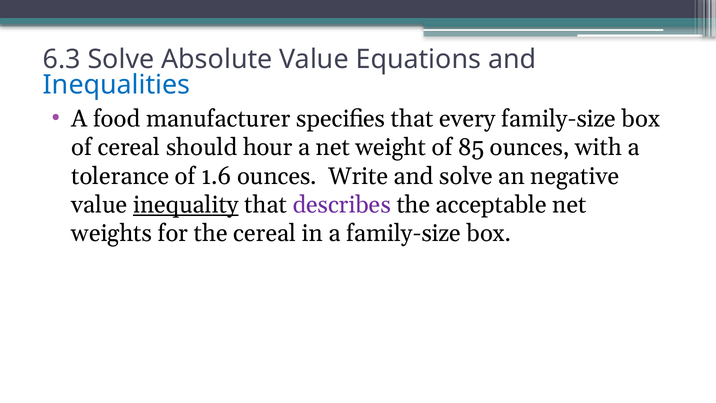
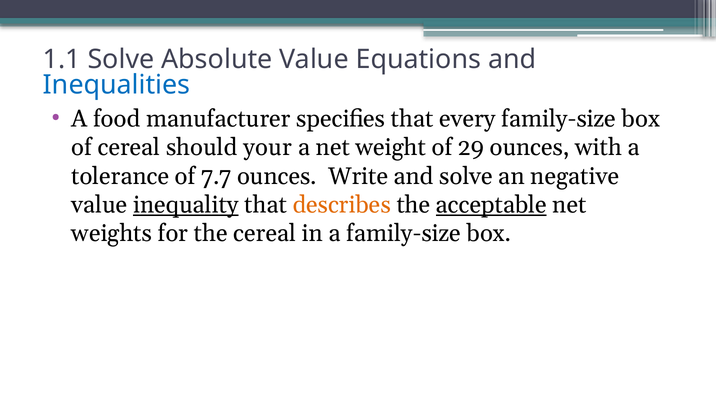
6.3: 6.3 -> 1.1
hour: hour -> your
85: 85 -> 29
1.6: 1.6 -> 7.7
describes colour: purple -> orange
acceptable underline: none -> present
